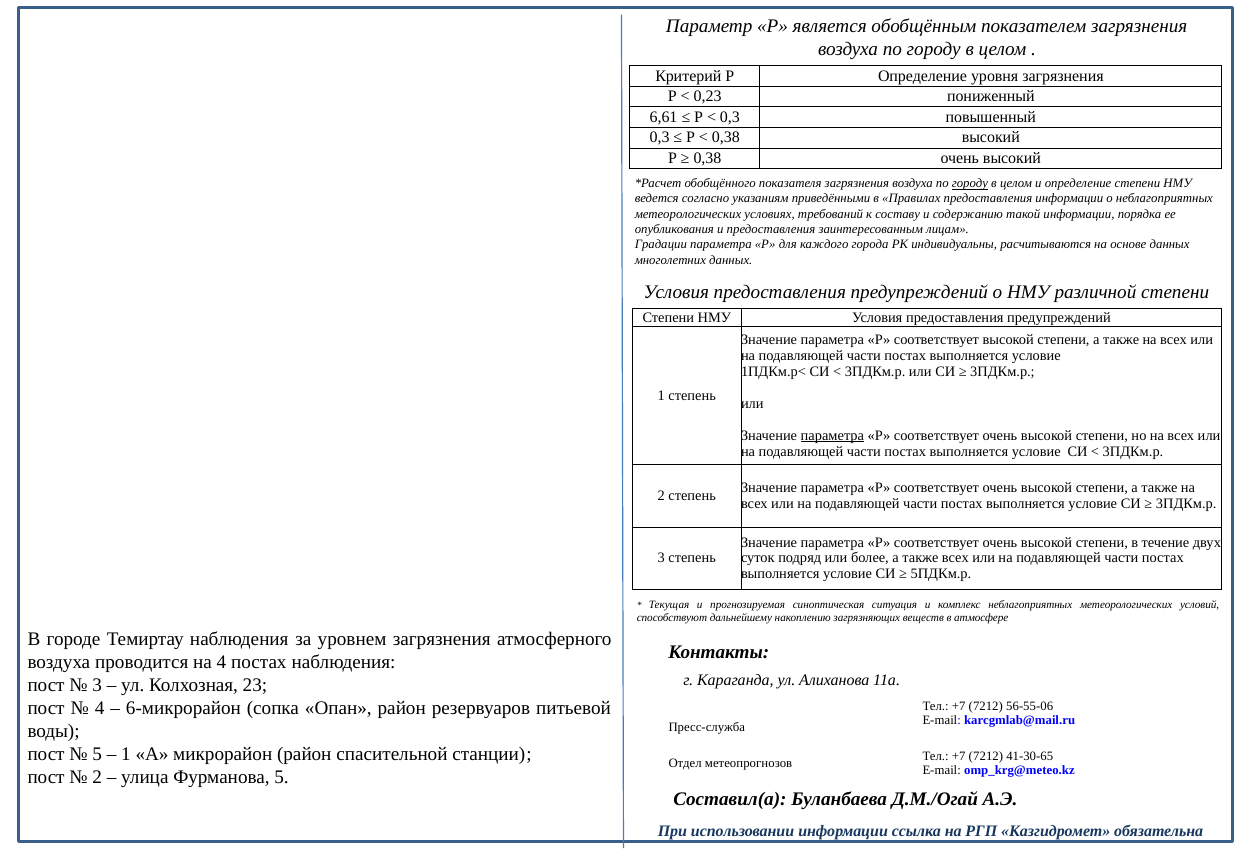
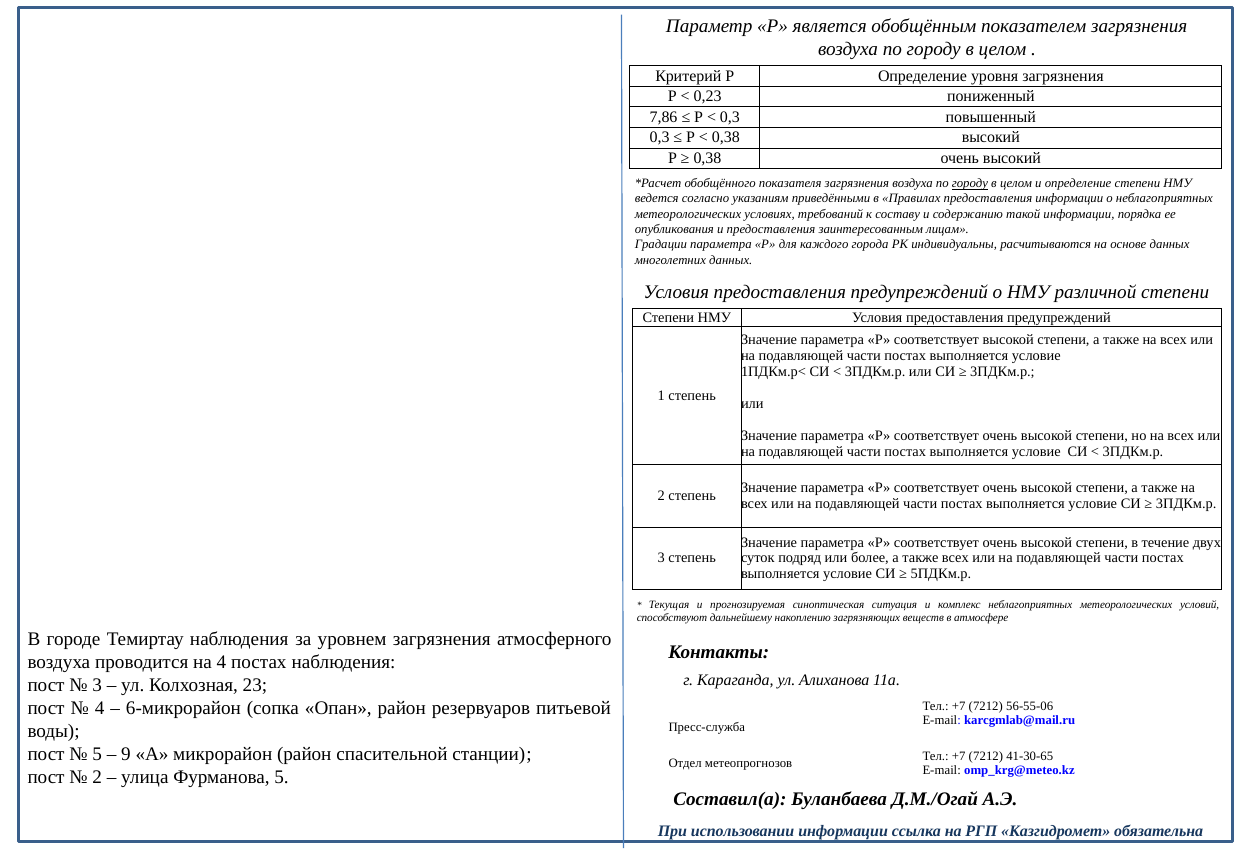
6,61: 6,61 -> 7,86
параметра at (832, 435) underline: present -> none
1 at (126, 755): 1 -> 9
